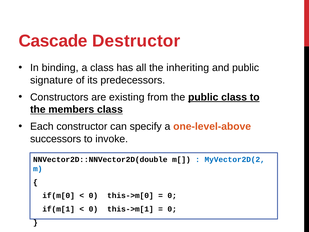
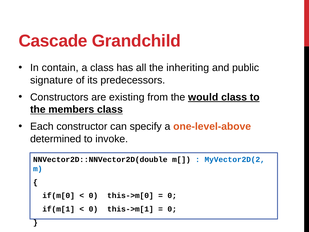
Destructor: Destructor -> Grandchild
binding: binding -> contain
the public: public -> would
successors: successors -> determined
